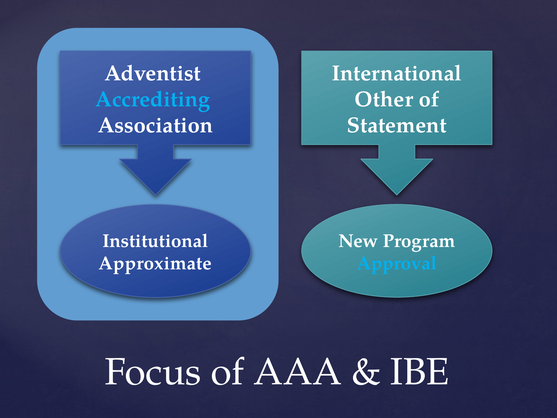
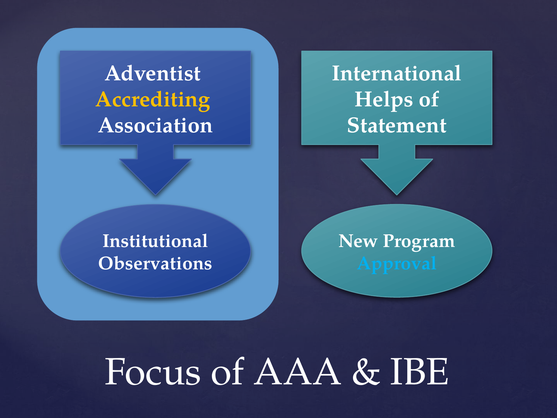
Accrediting colour: light blue -> yellow
Other: Other -> Helps
Approximate: Approximate -> Observations
